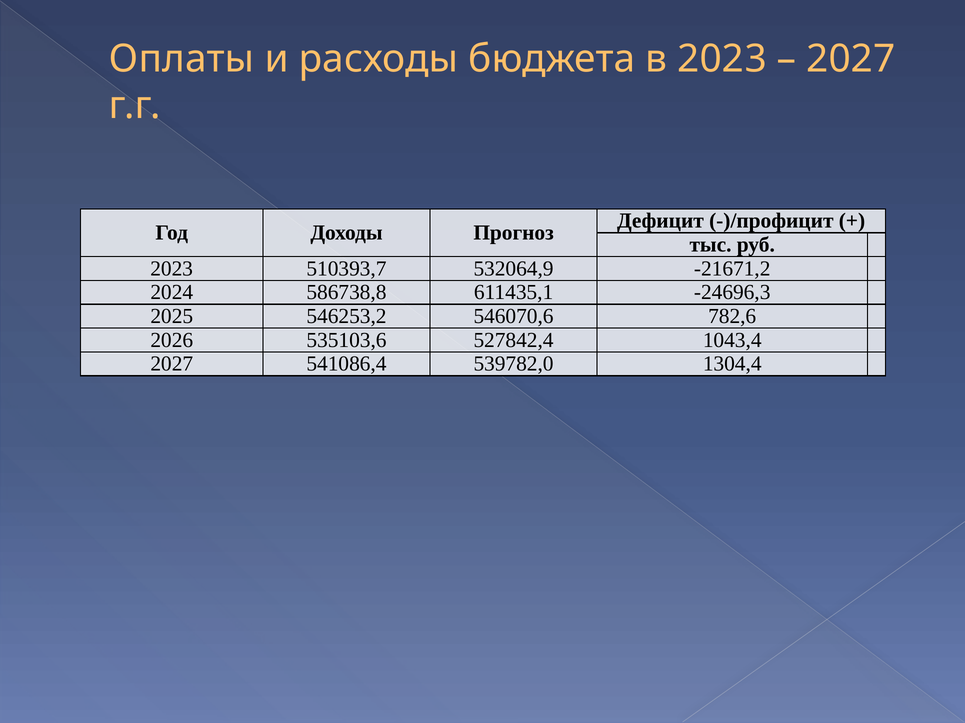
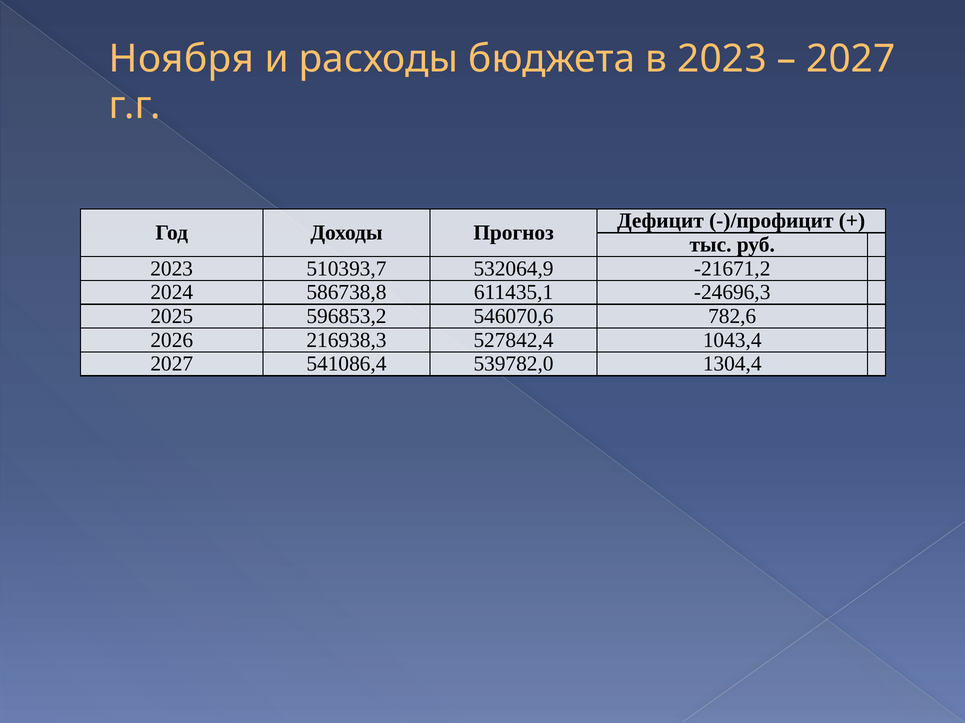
Оплаты: Оплаты -> Ноября
546253,2: 546253,2 -> 596853,2
535103,6: 535103,6 -> 216938,3
